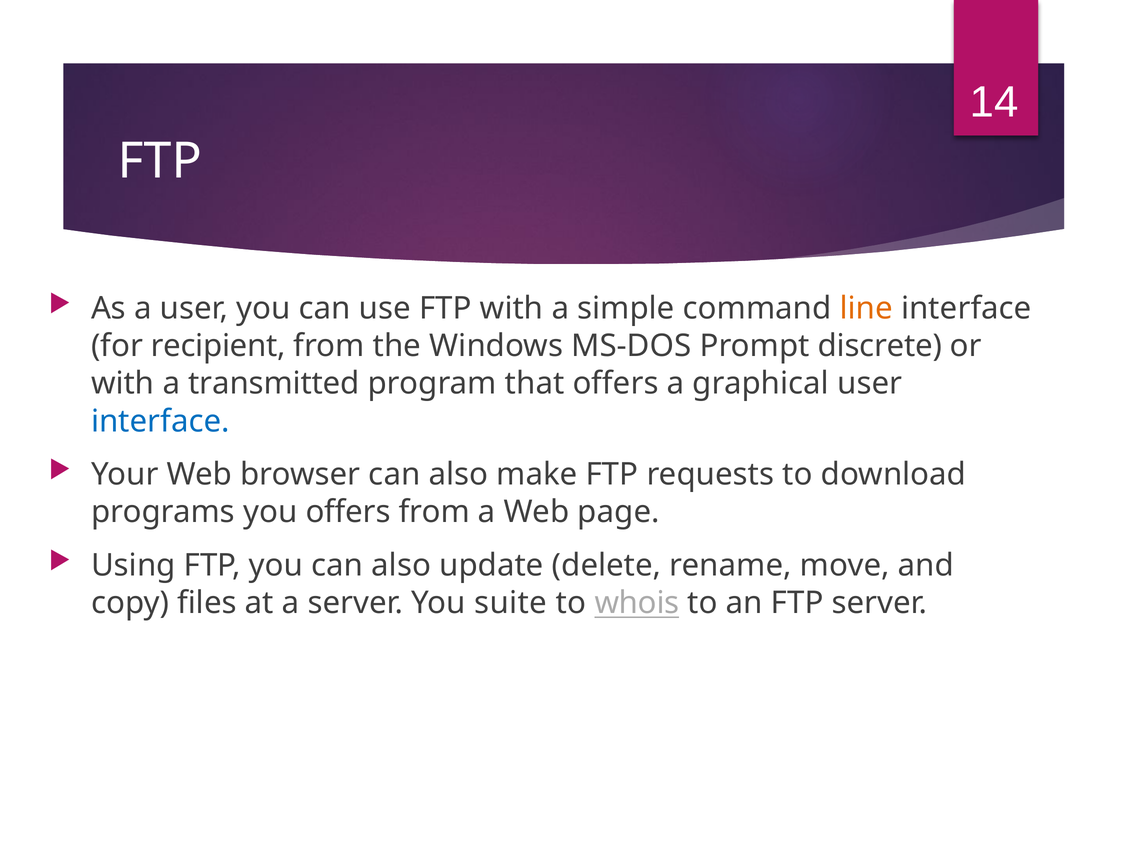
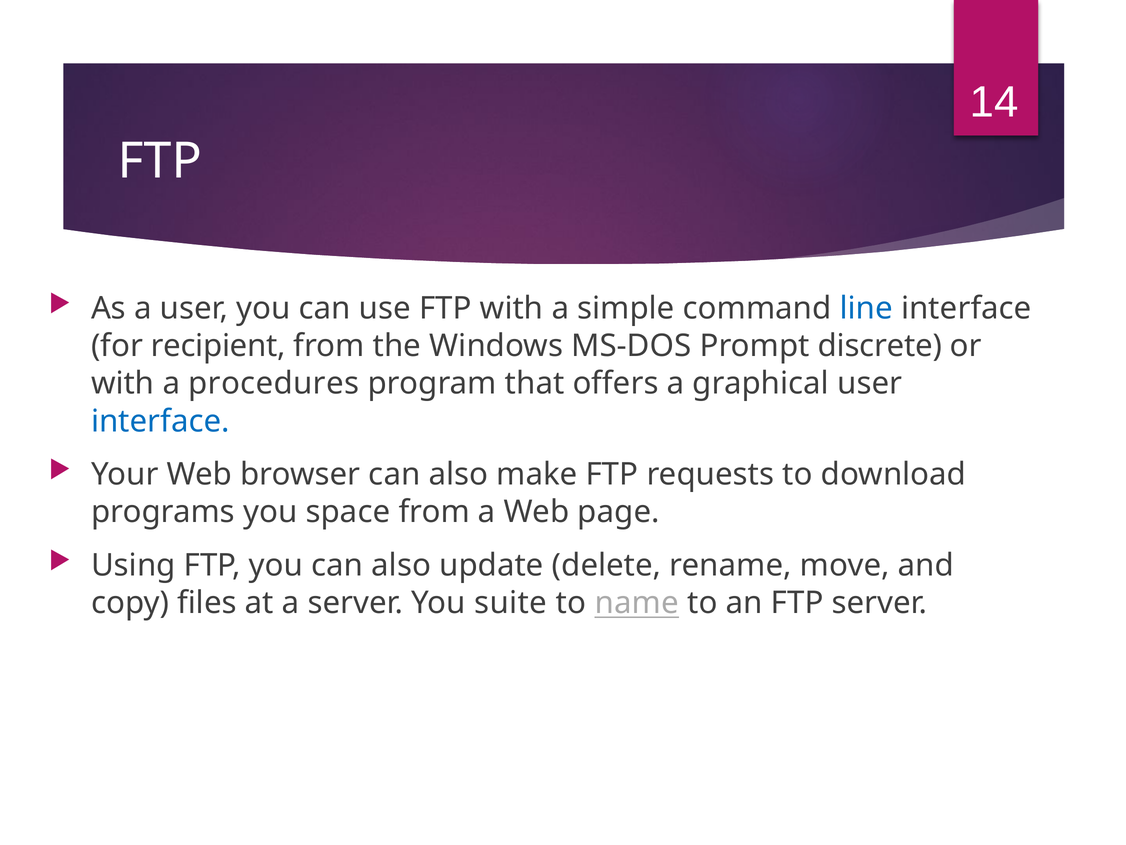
line colour: orange -> blue
transmitted: transmitted -> procedures
you offers: offers -> space
whois: whois -> name
